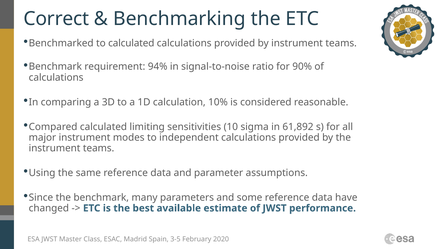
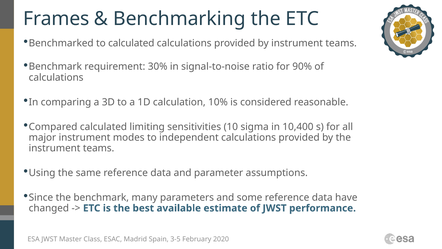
Correct: Correct -> Frames
94%: 94% -> 30%
61,892: 61,892 -> 10,400
